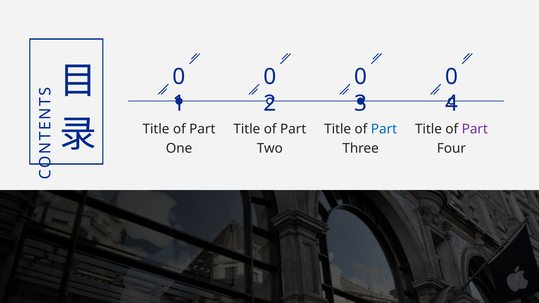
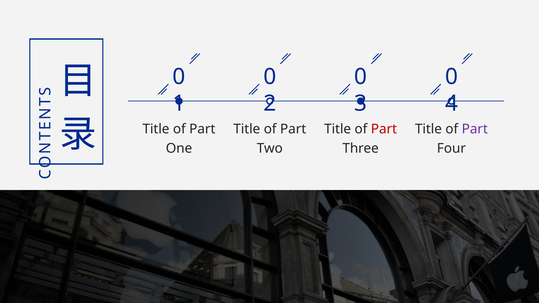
Part at (384, 129) colour: blue -> red
